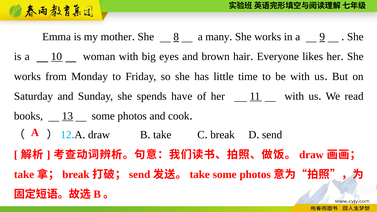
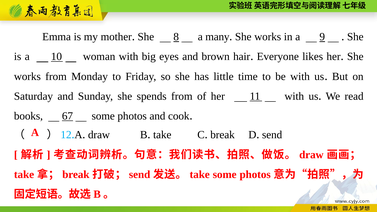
spends have: have -> from
13: 13 -> 67
